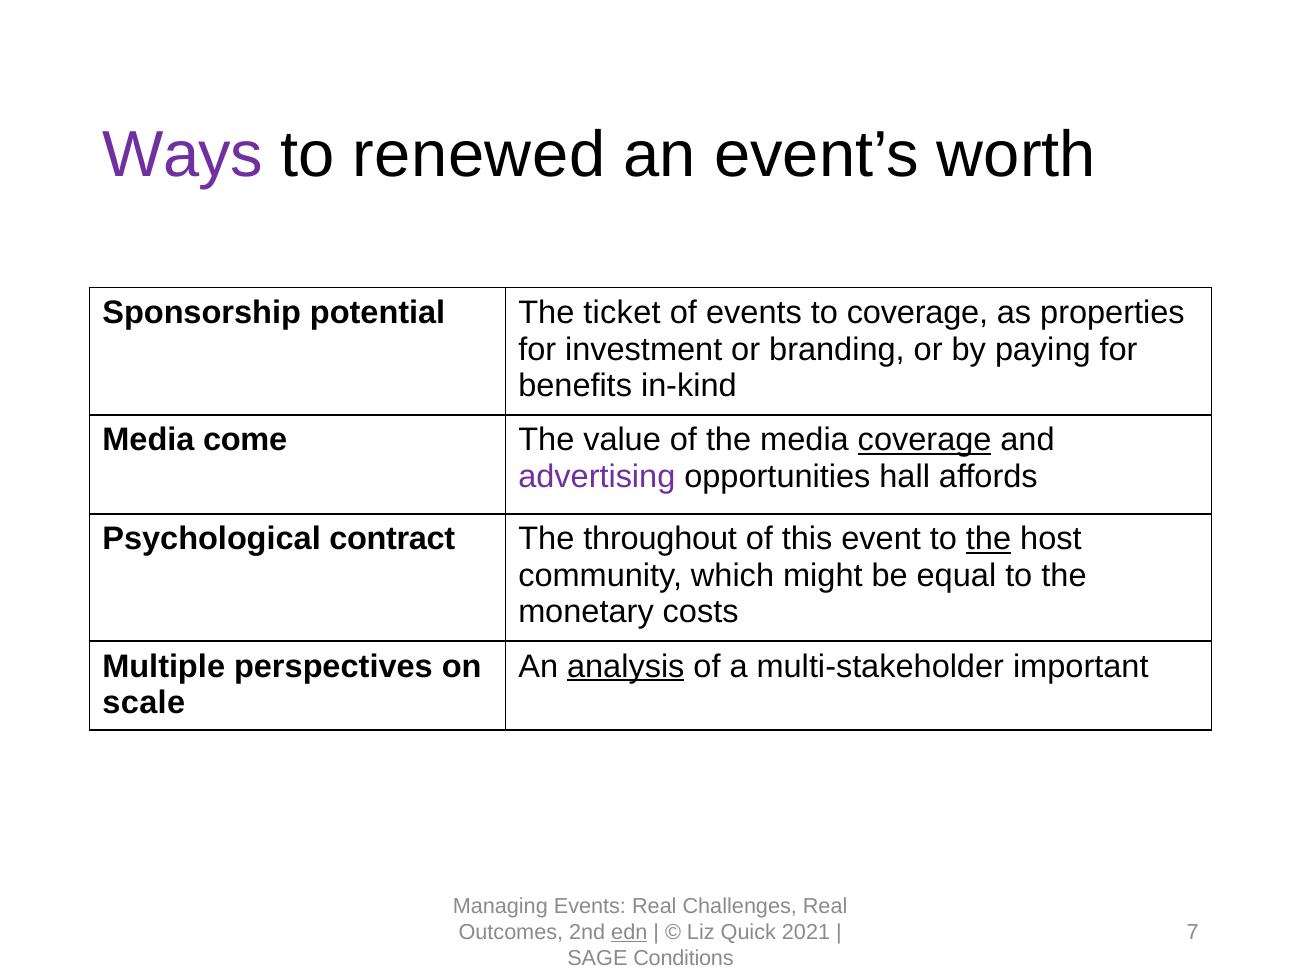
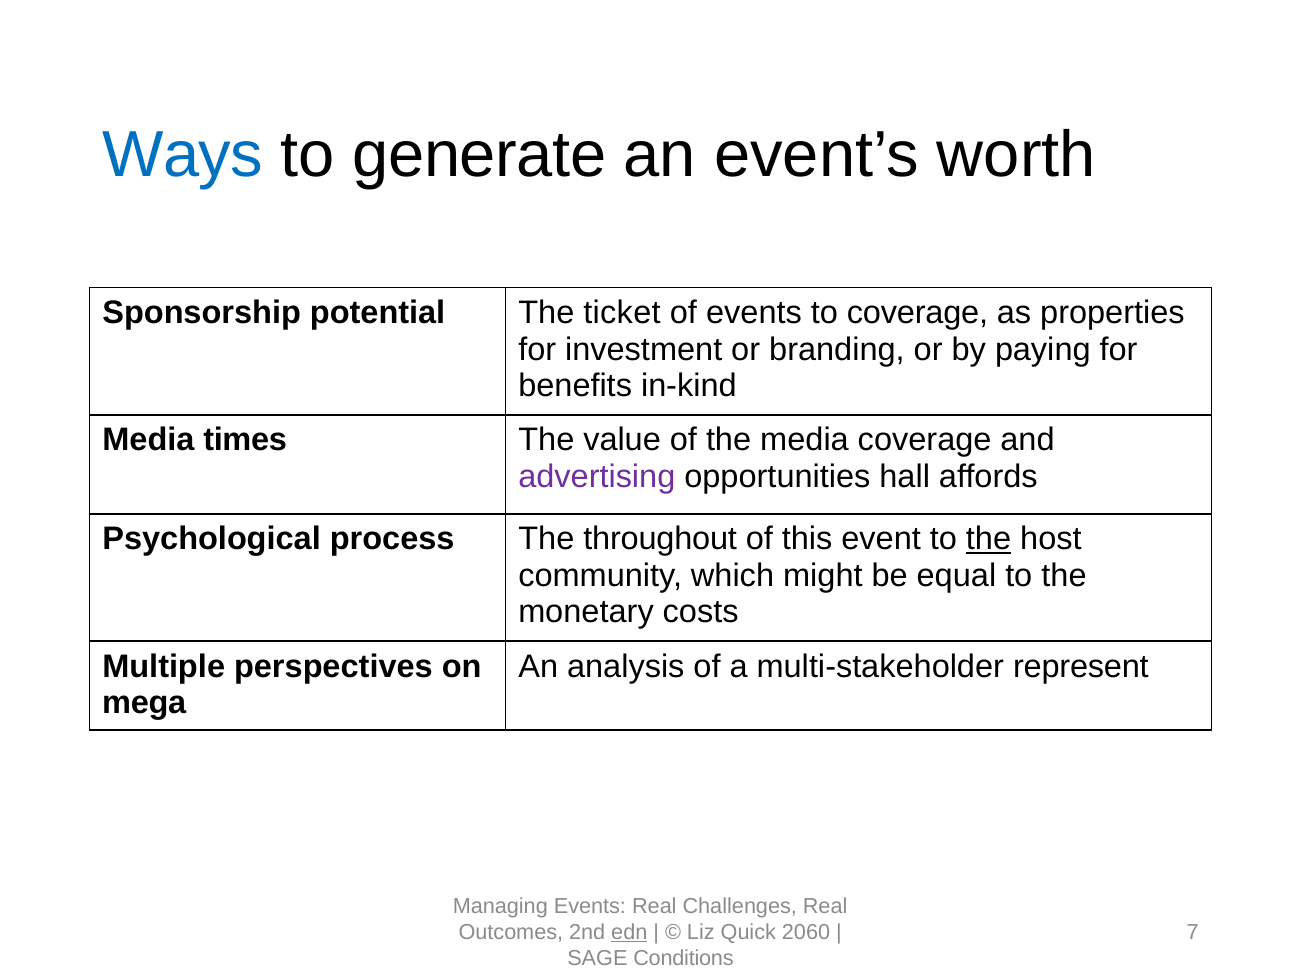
Ways colour: purple -> blue
renewed: renewed -> generate
come: come -> times
coverage at (925, 440) underline: present -> none
contract: contract -> process
analysis underline: present -> none
important: important -> represent
scale: scale -> mega
2021: 2021 -> 2060
